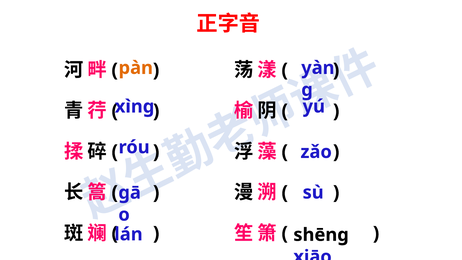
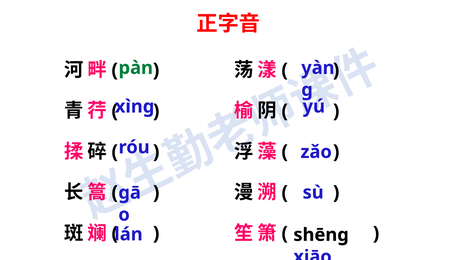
pàn colour: orange -> green
